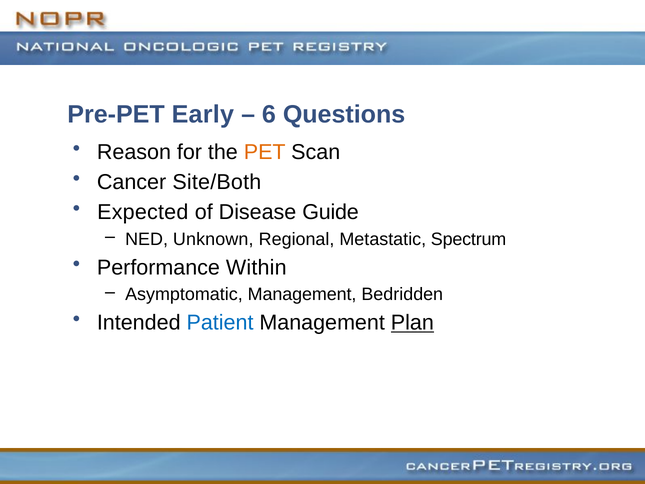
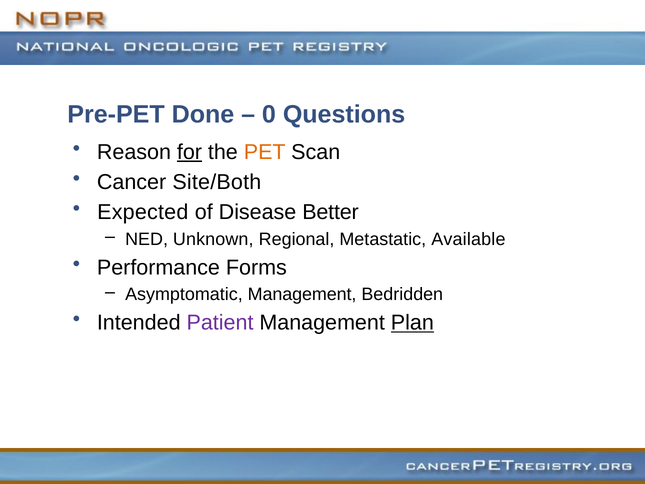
Early: Early -> Done
6: 6 -> 0
for underline: none -> present
Guide: Guide -> Better
Spectrum: Spectrum -> Available
Within: Within -> Forms
Patient colour: blue -> purple
